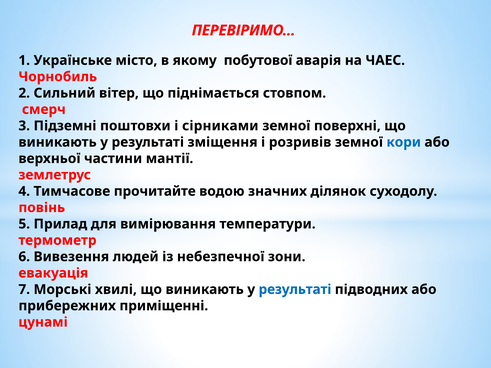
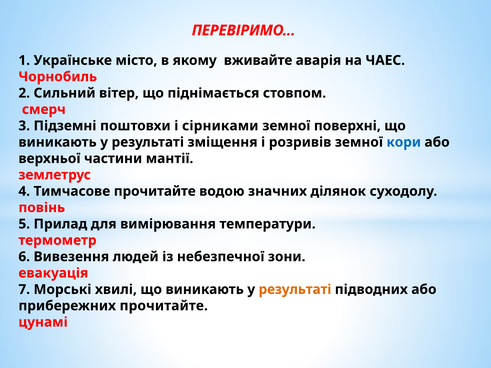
побутової: побутової -> вживайте
результаті at (295, 290) colour: blue -> orange
прибережних приміщенні: приміщенні -> прочитайте
